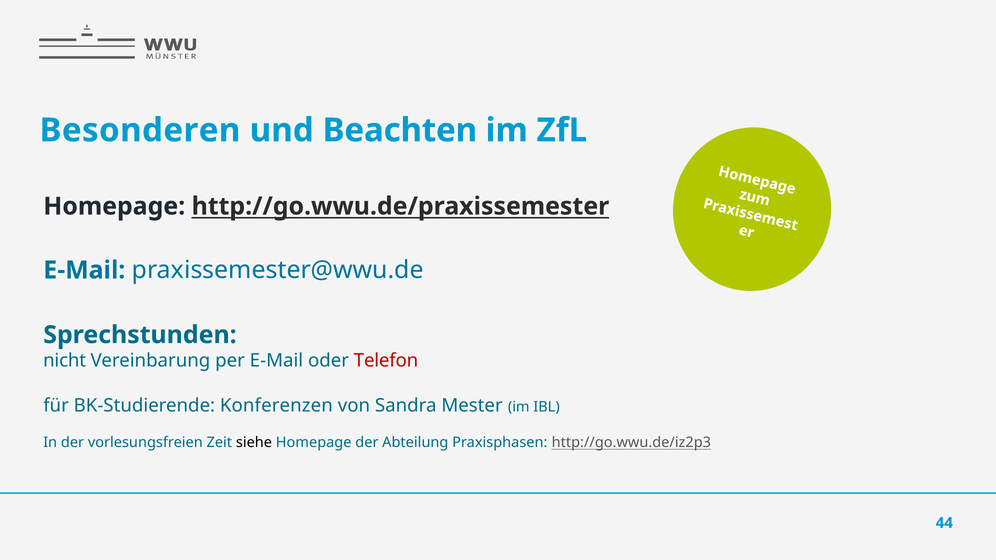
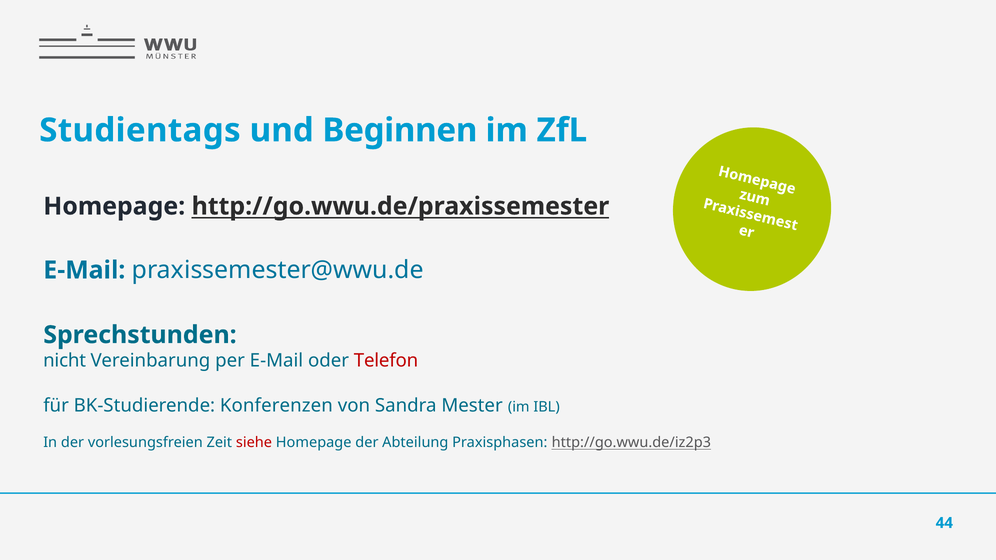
Besonderen: Besonderen -> Studientags
Beachten: Beachten -> Beginnen
siehe colour: black -> red
